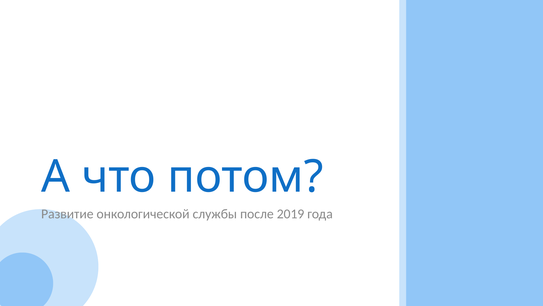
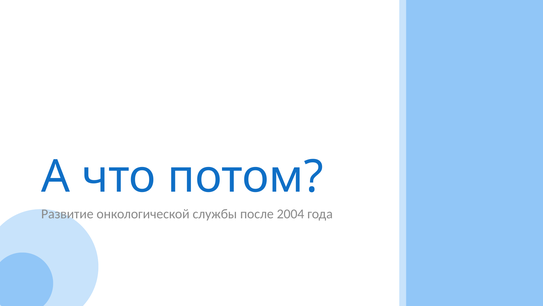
2019: 2019 -> 2004
